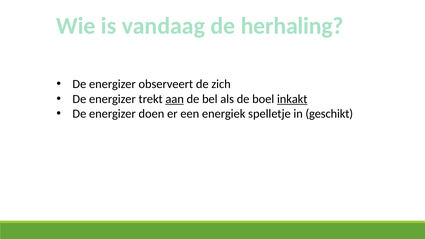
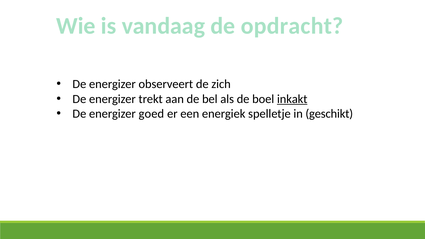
herhaling: herhaling -> opdracht
aan underline: present -> none
doen: doen -> goed
